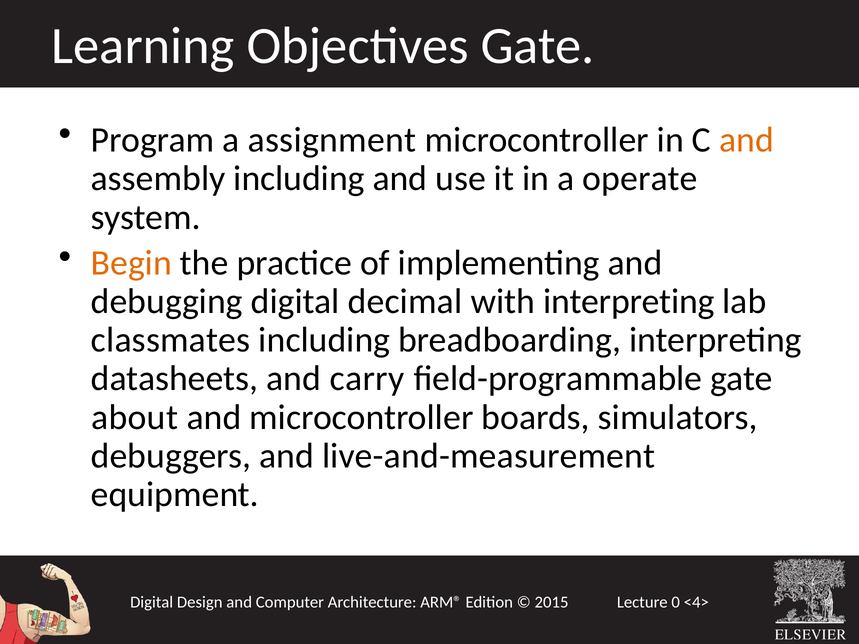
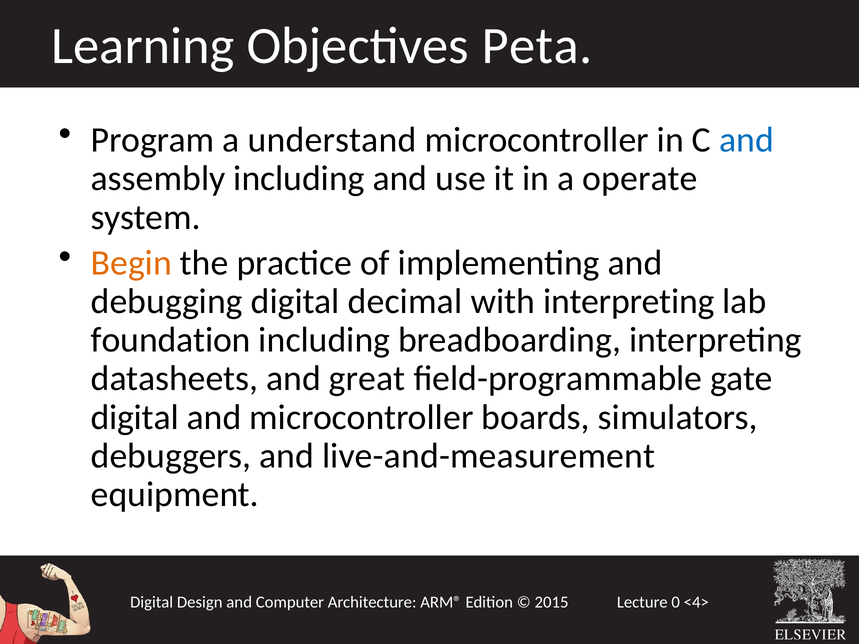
Objectives Gate: Gate -> Peta
assignment: assignment -> understand
and at (746, 140) colour: orange -> blue
classmates: classmates -> foundation
carry: carry -> great
about at (135, 417): about -> digital
